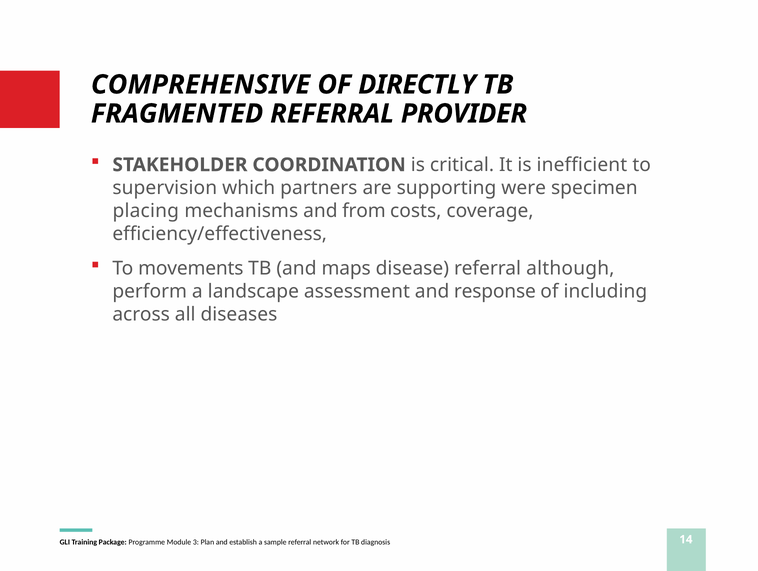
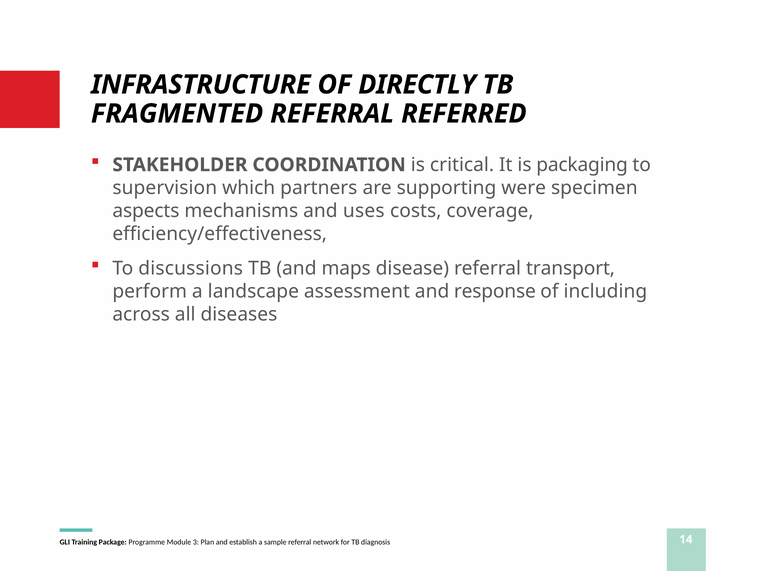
COMPREHENSIVE: COMPREHENSIVE -> INFRASTRUCTURE
PROVIDER: PROVIDER -> REFERRED
inefficient: inefficient -> packaging
placing: placing -> aspects
from: from -> uses
movements: movements -> discussions
although: although -> transport
